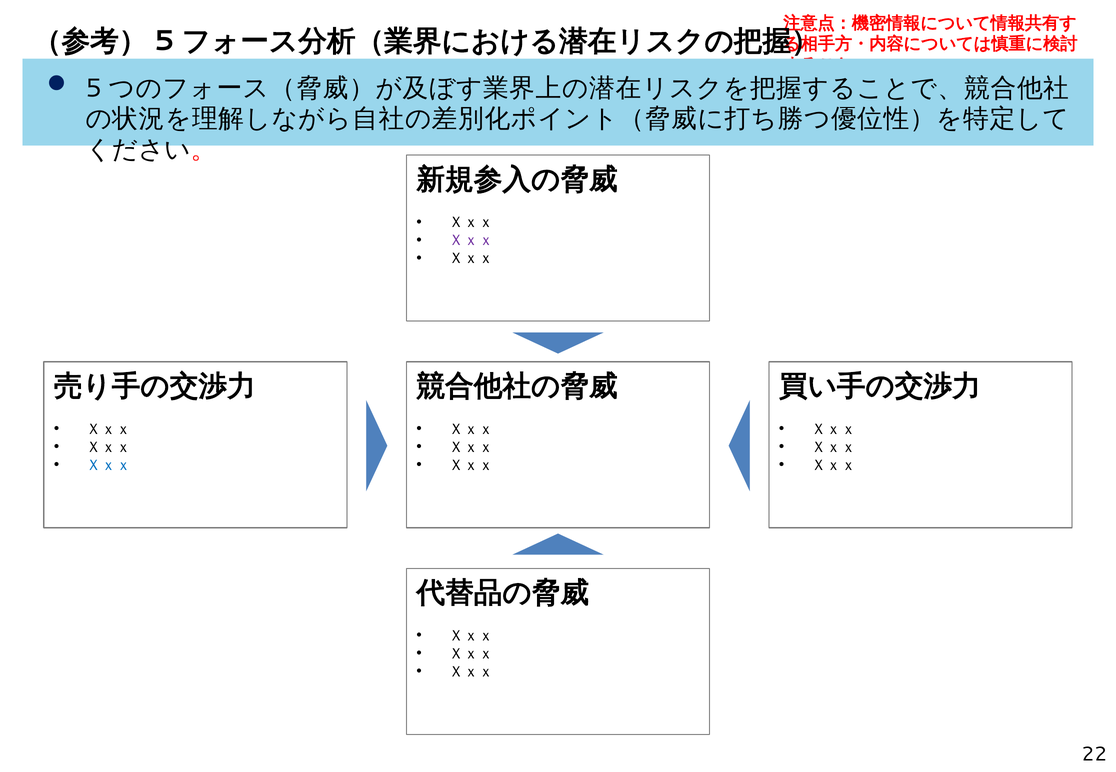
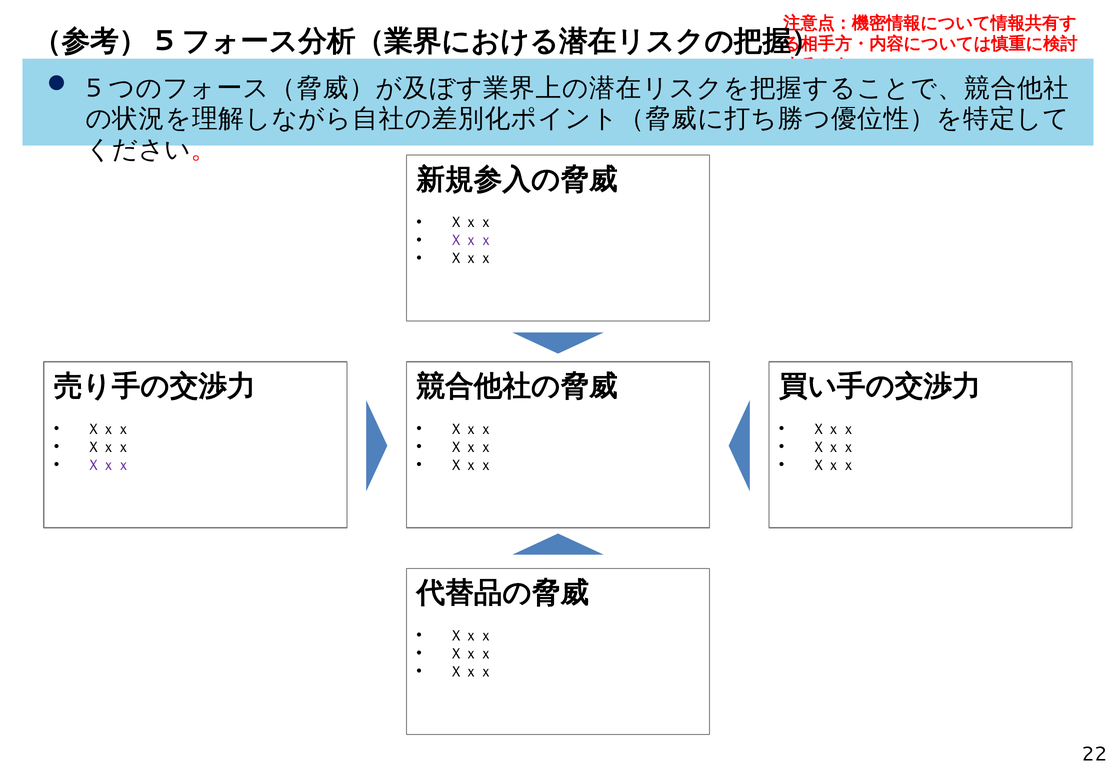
Ｘｘｘ at (109, 466) colour: blue -> purple
